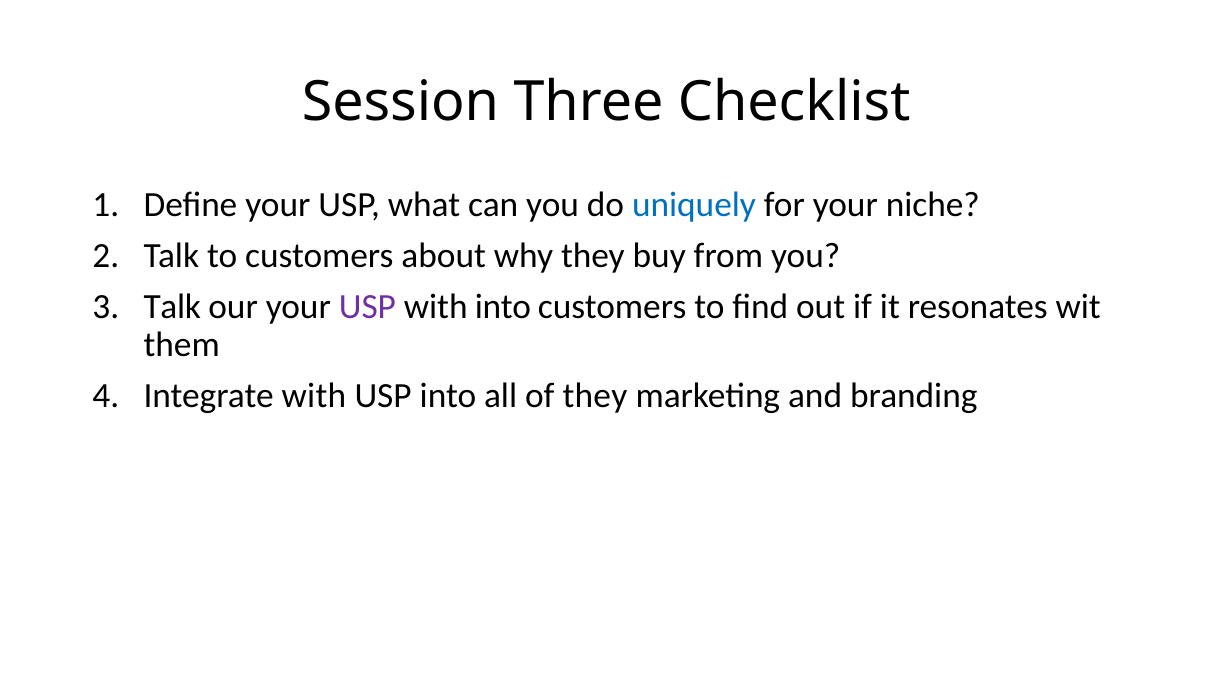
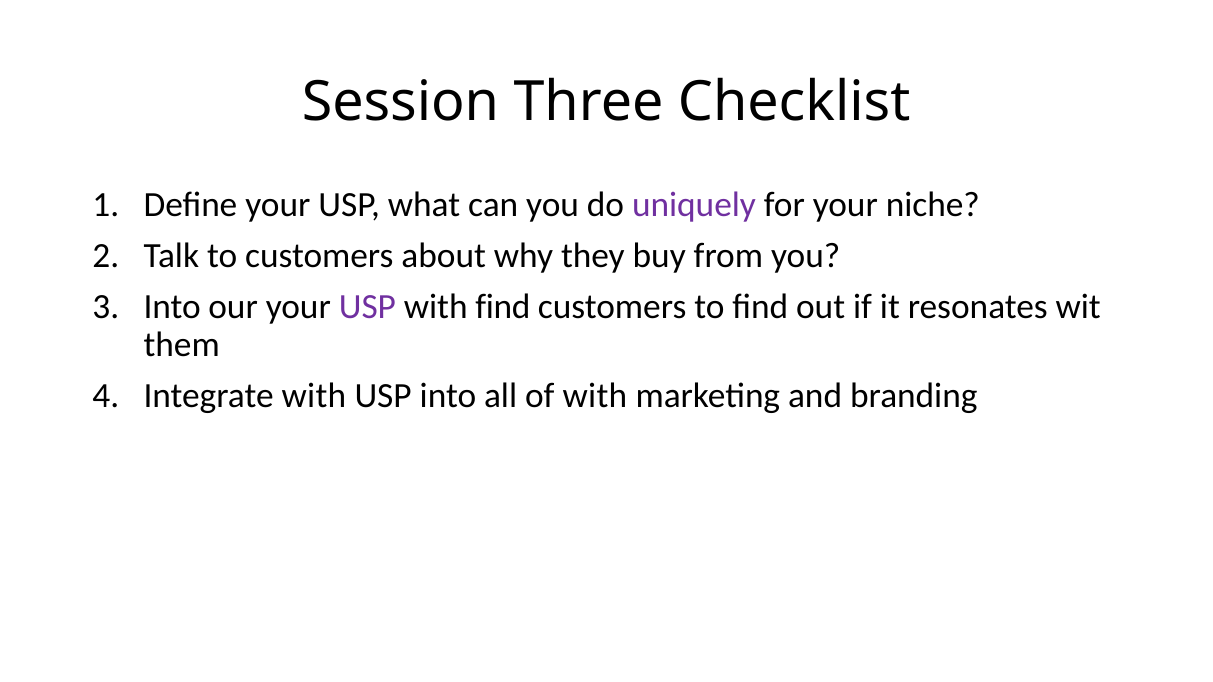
uniquely colour: blue -> purple
Talk at (172, 307): Talk -> Into
with into: into -> find
of they: they -> with
